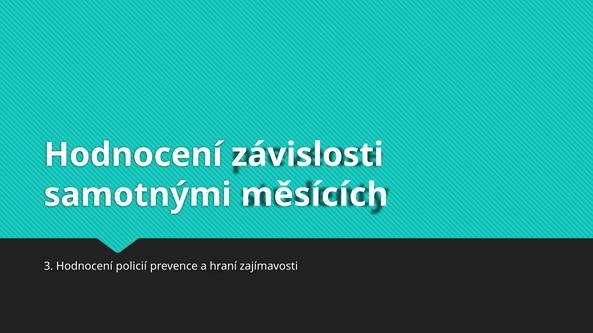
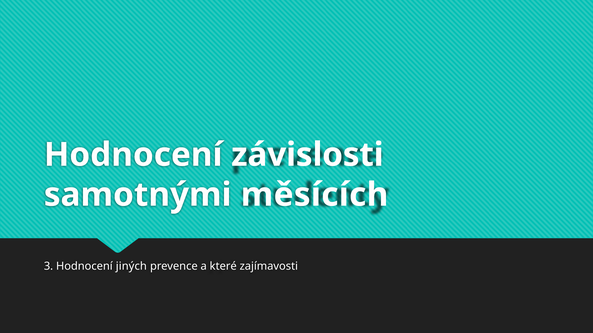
policií: policií -> jiných
hraní: hraní -> které
